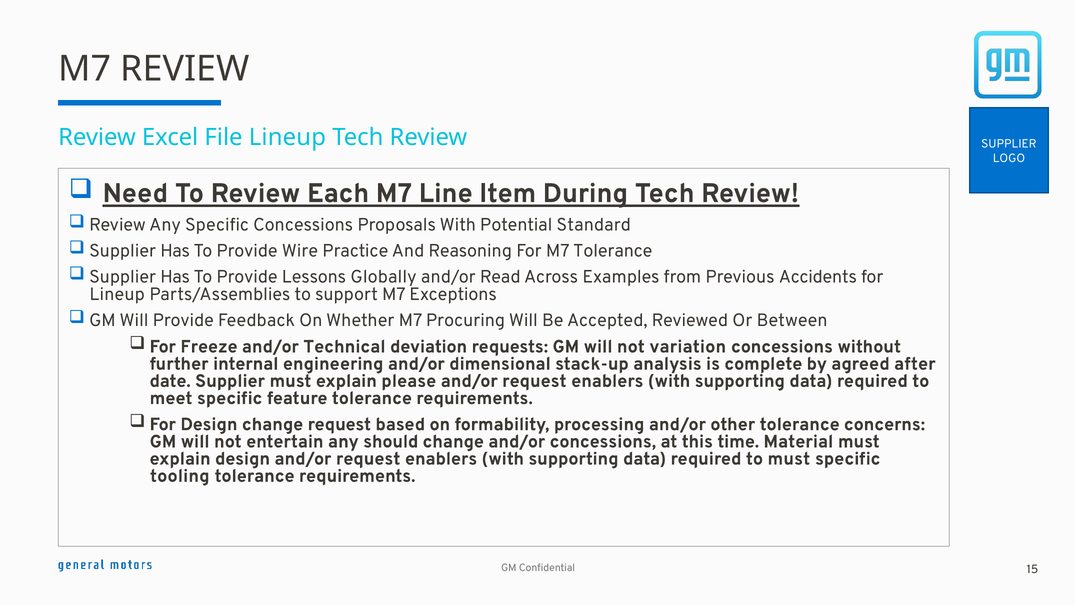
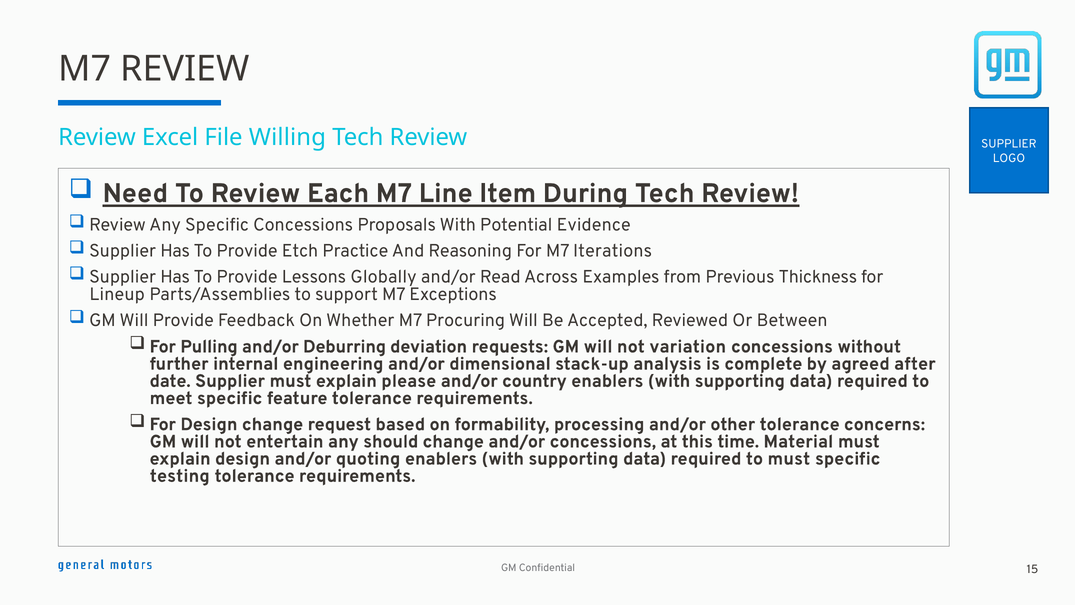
File Lineup: Lineup -> Willing
Standard: Standard -> Evidence
Wire: Wire -> Etch
M7 Tolerance: Tolerance -> Iterations
Accidents: Accidents -> Thickness
Freeze: Freeze -> Pulling
Technical: Technical -> Deburring
request at (534, 381): request -> country
design and/or request: request -> quoting
tooling: tooling -> testing
